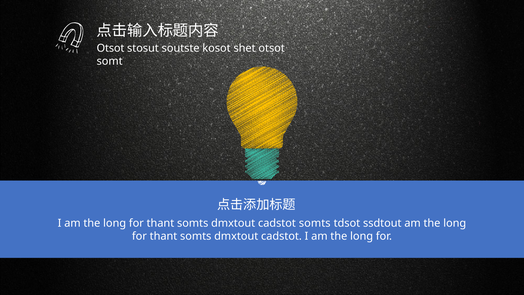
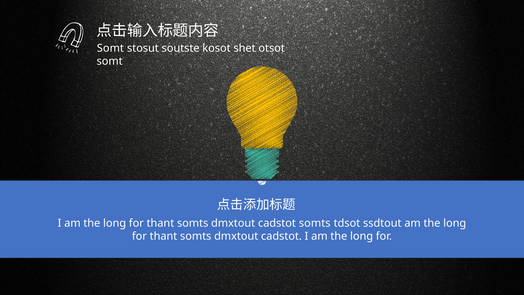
Otsot at (111, 48): Otsot -> Somt
